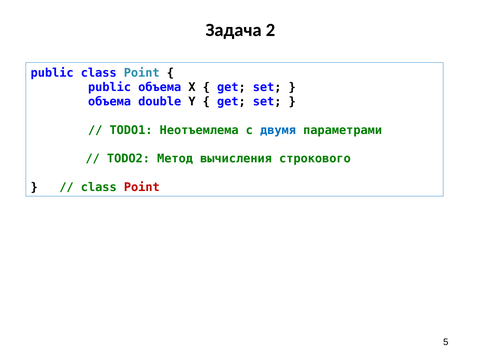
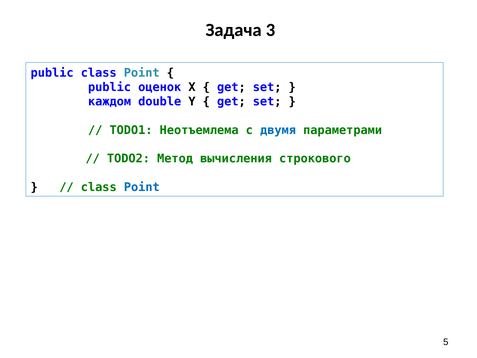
2: 2 -> 3
public объема: объема -> оценок
объема at (110, 101): объема -> каждом
Point at (142, 187) colour: red -> blue
